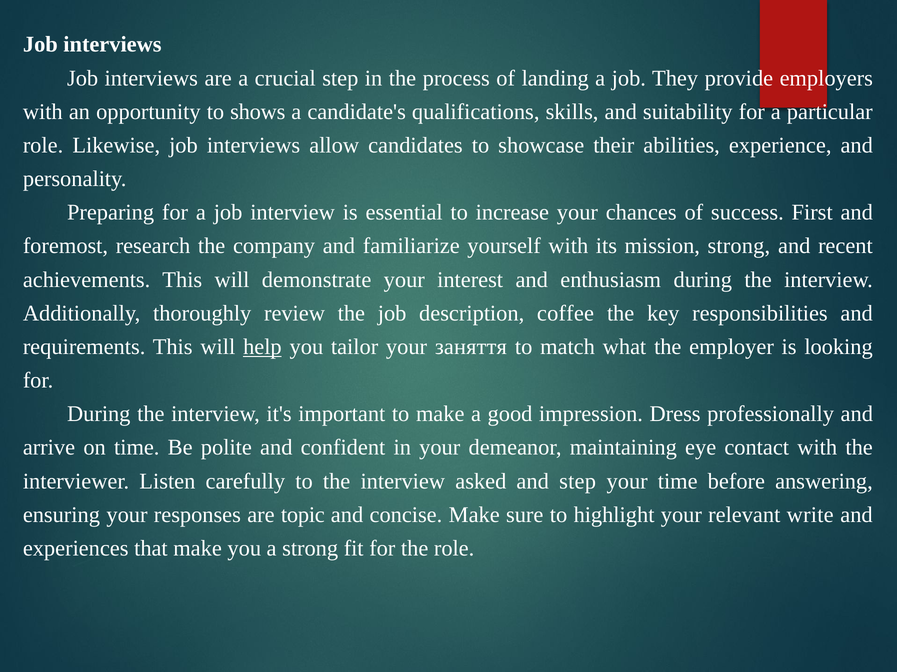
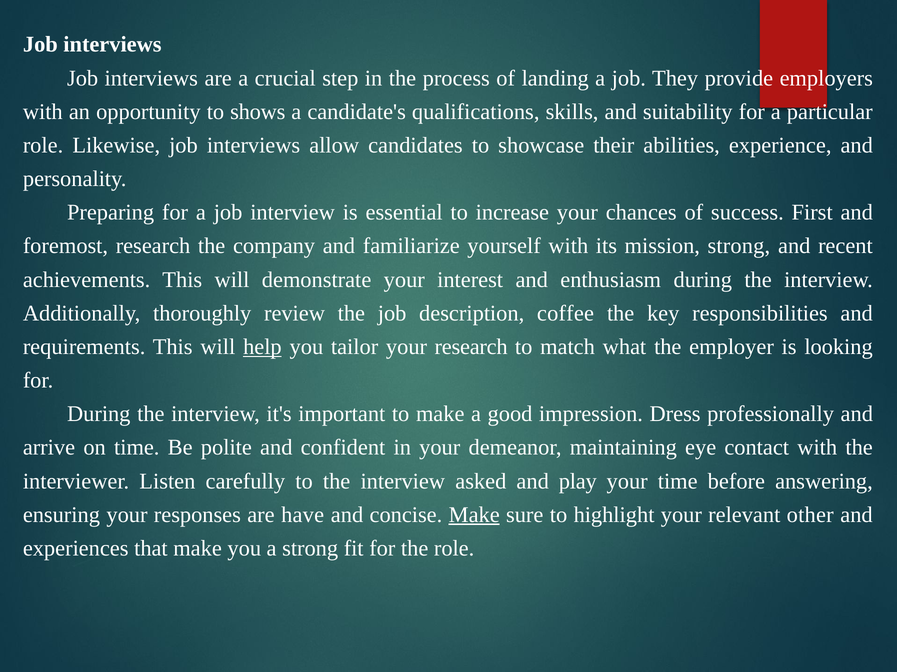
your заняття: заняття -> research
and step: step -> play
topic: topic -> have
Make at (474, 515) underline: none -> present
write: write -> other
